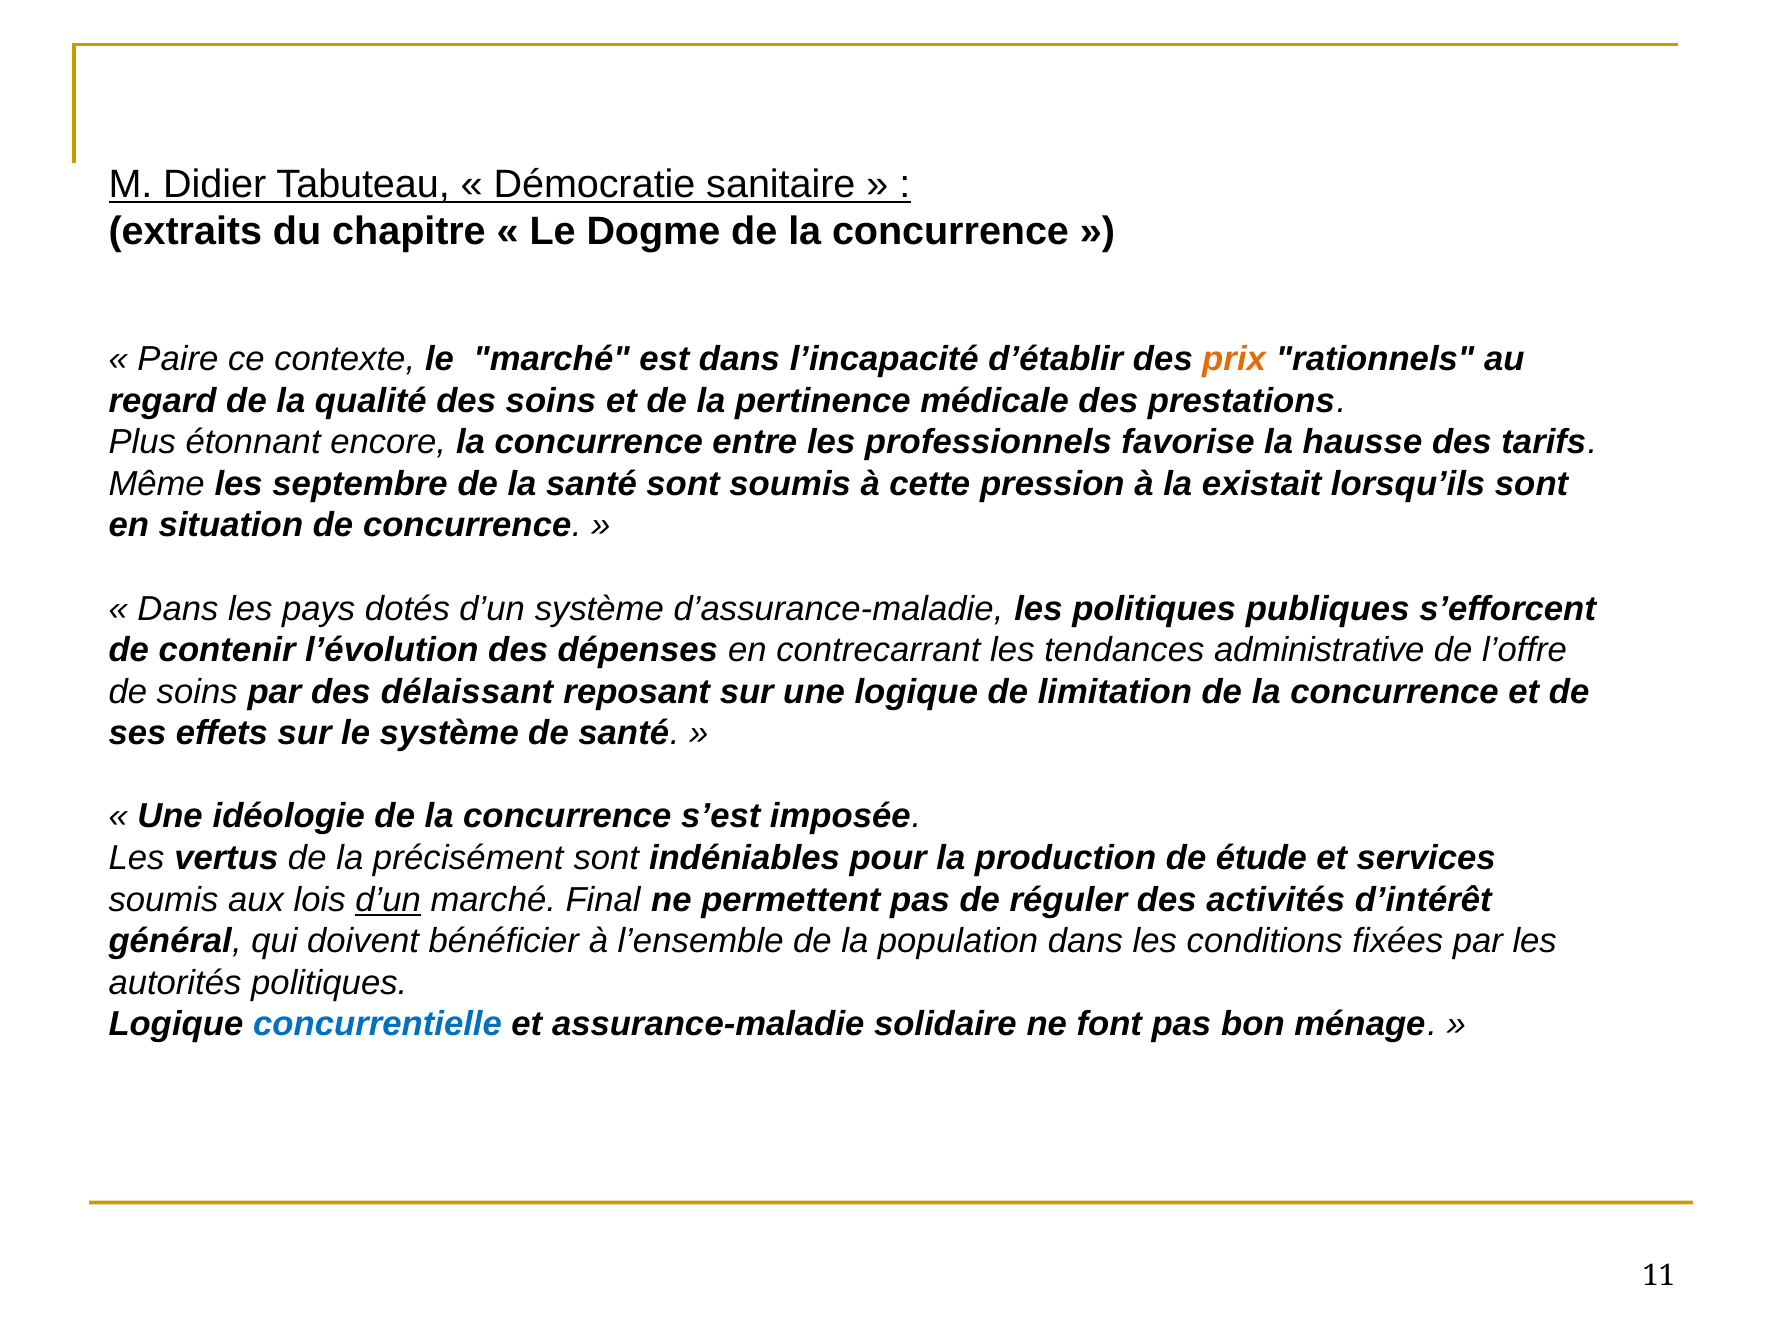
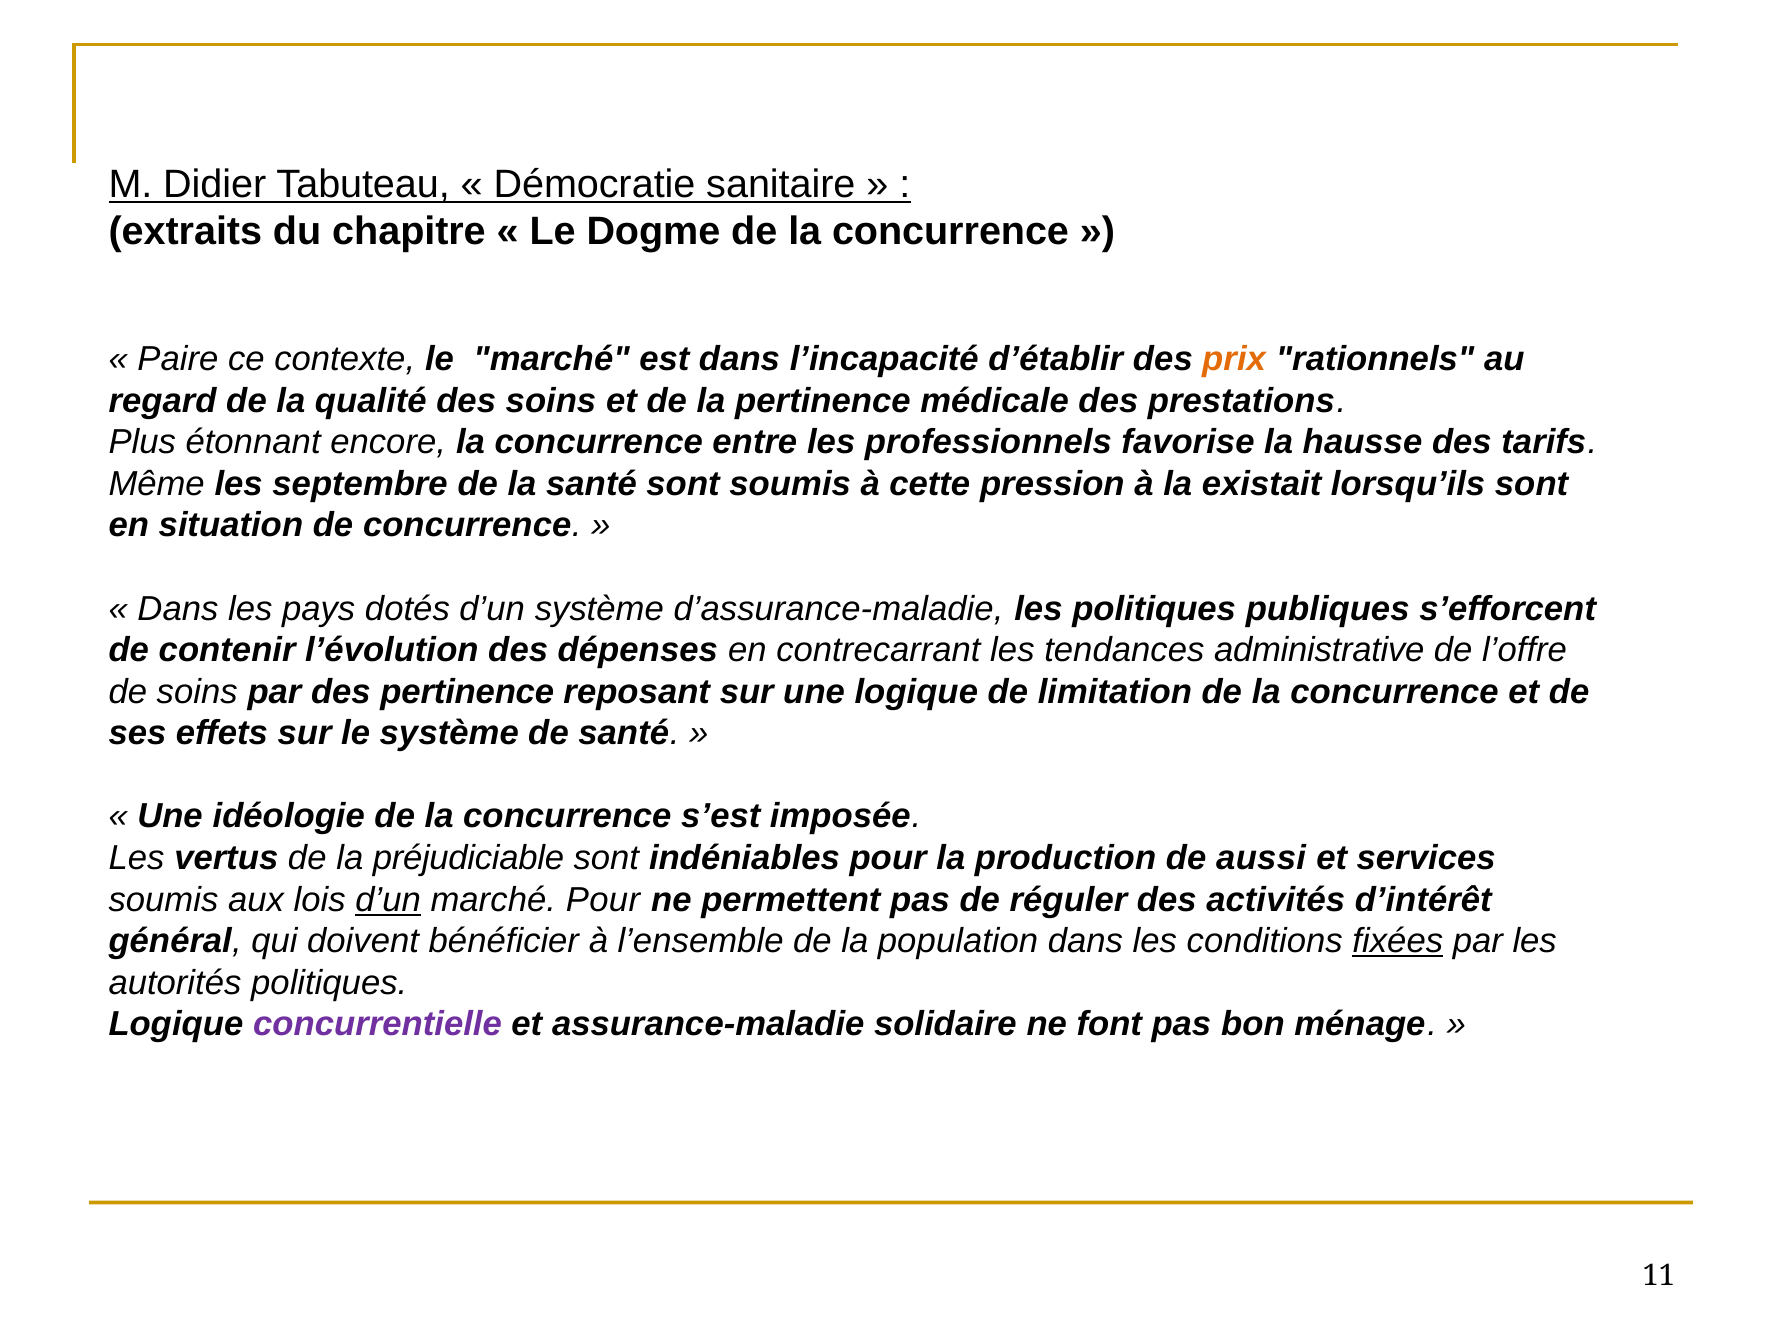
des délaissant: délaissant -> pertinence
précisément: précisément -> préjudiciable
étude: étude -> aussi
marché Final: Final -> Pour
fixées underline: none -> present
concurrentielle colour: blue -> purple
